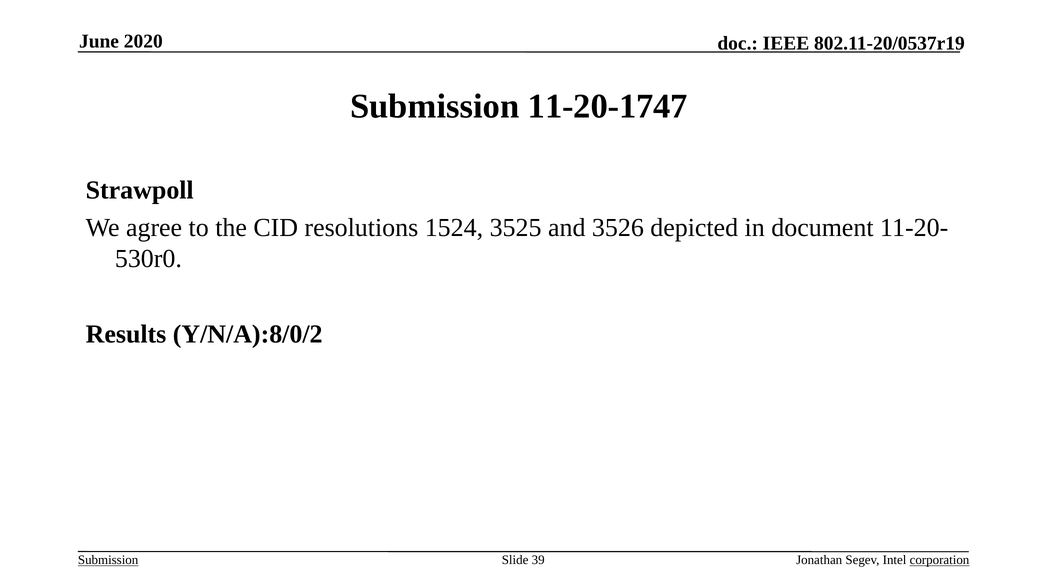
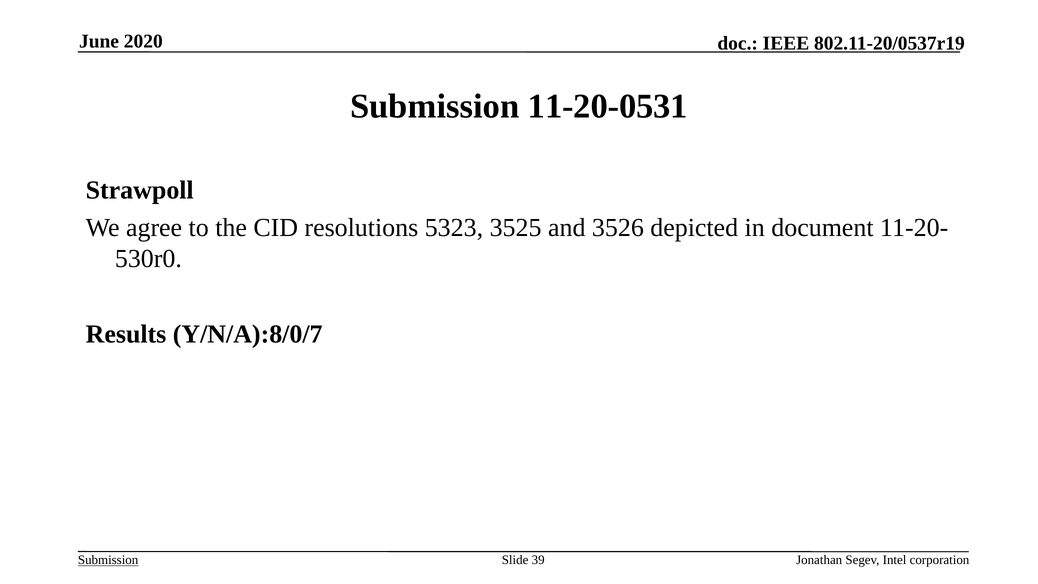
11-20-1747: 11-20-1747 -> 11-20-0531
1524: 1524 -> 5323
Y/N/A):8/0/2: Y/N/A):8/0/2 -> Y/N/A):8/0/7
corporation underline: present -> none
